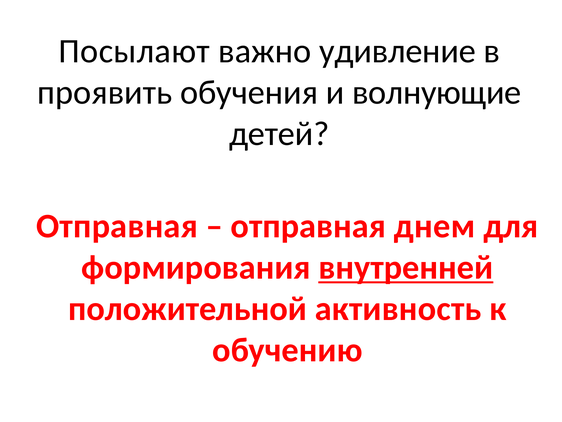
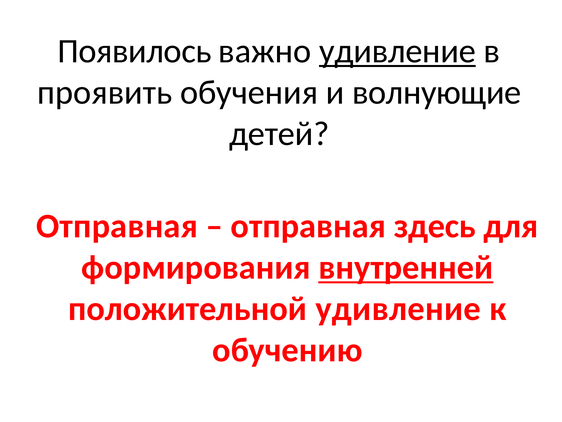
Посылают: Посылают -> Появилось
удивление at (397, 51) underline: none -> present
днем: днем -> здесь
положительной активность: активность -> удивление
